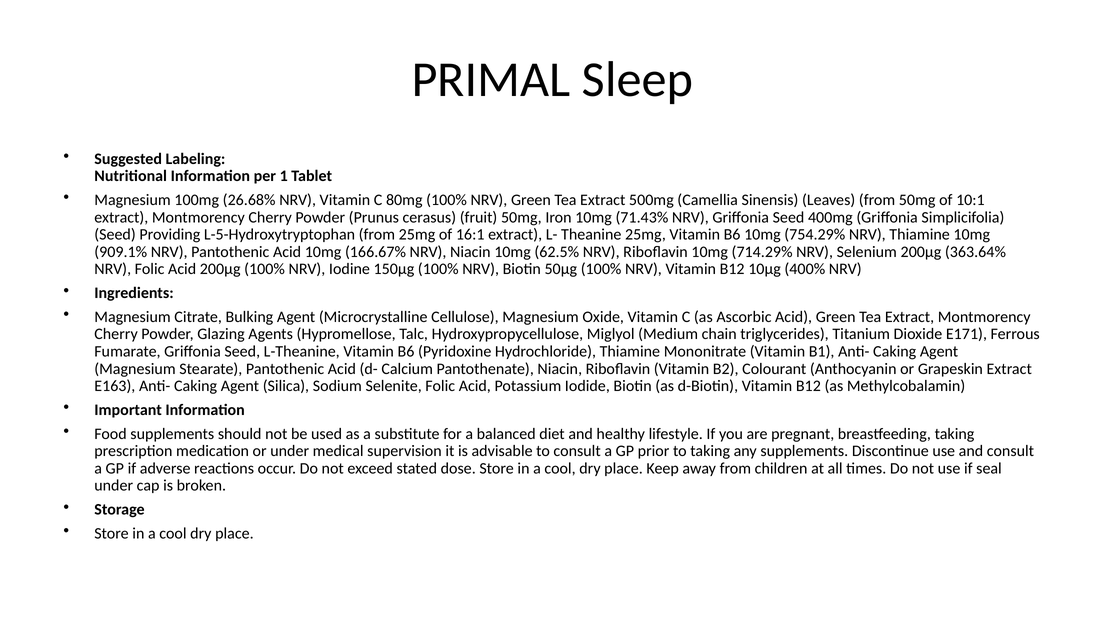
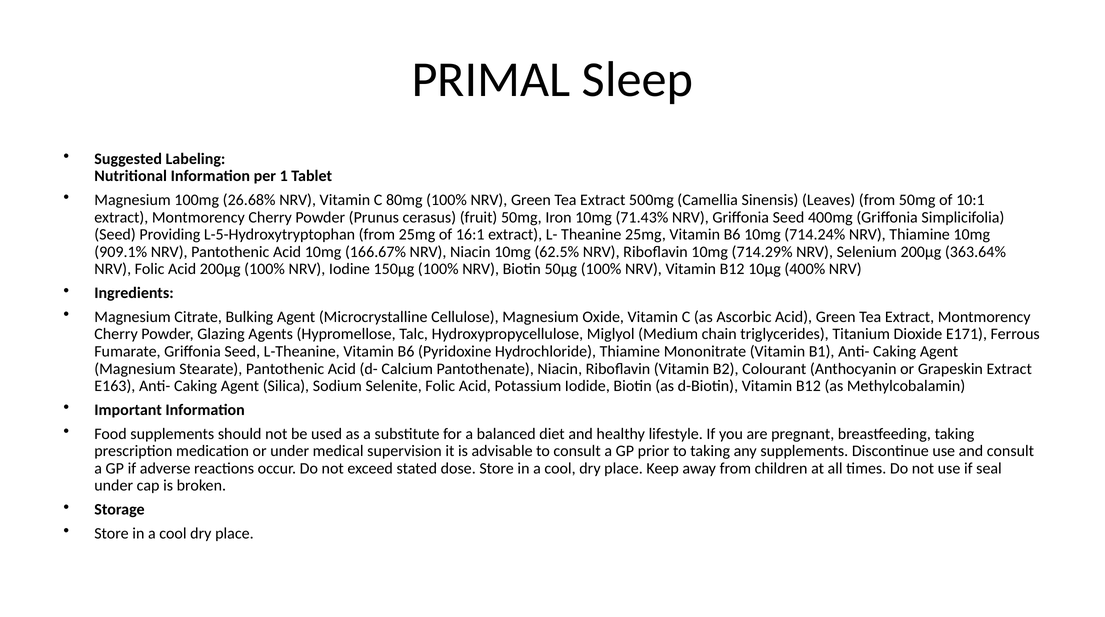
754.29%: 754.29% -> 714.24%
